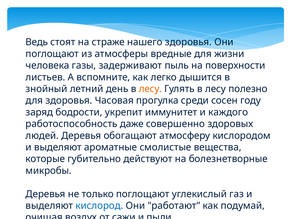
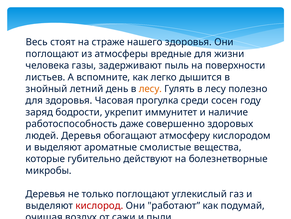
Ведь: Ведь -> Весь
каждого: каждого -> наличие
кислород colour: blue -> red
